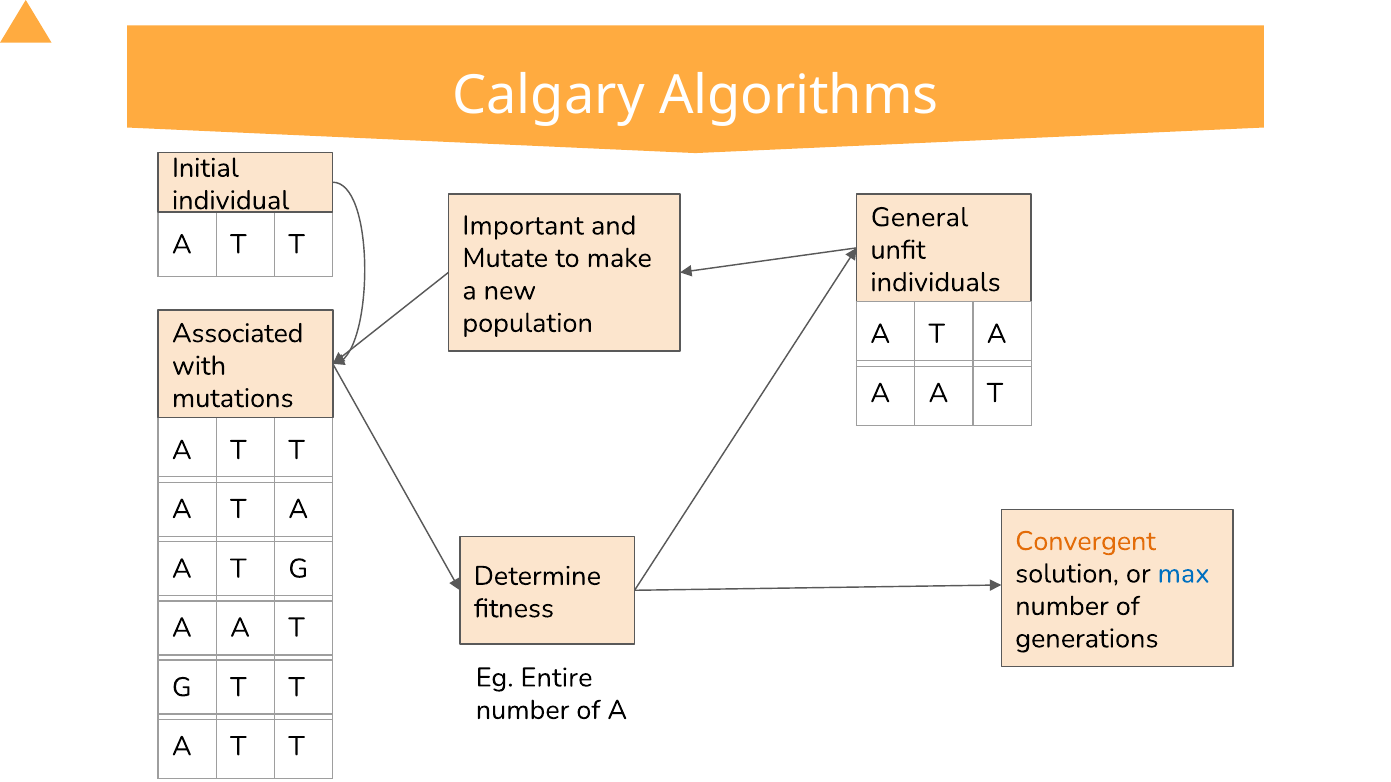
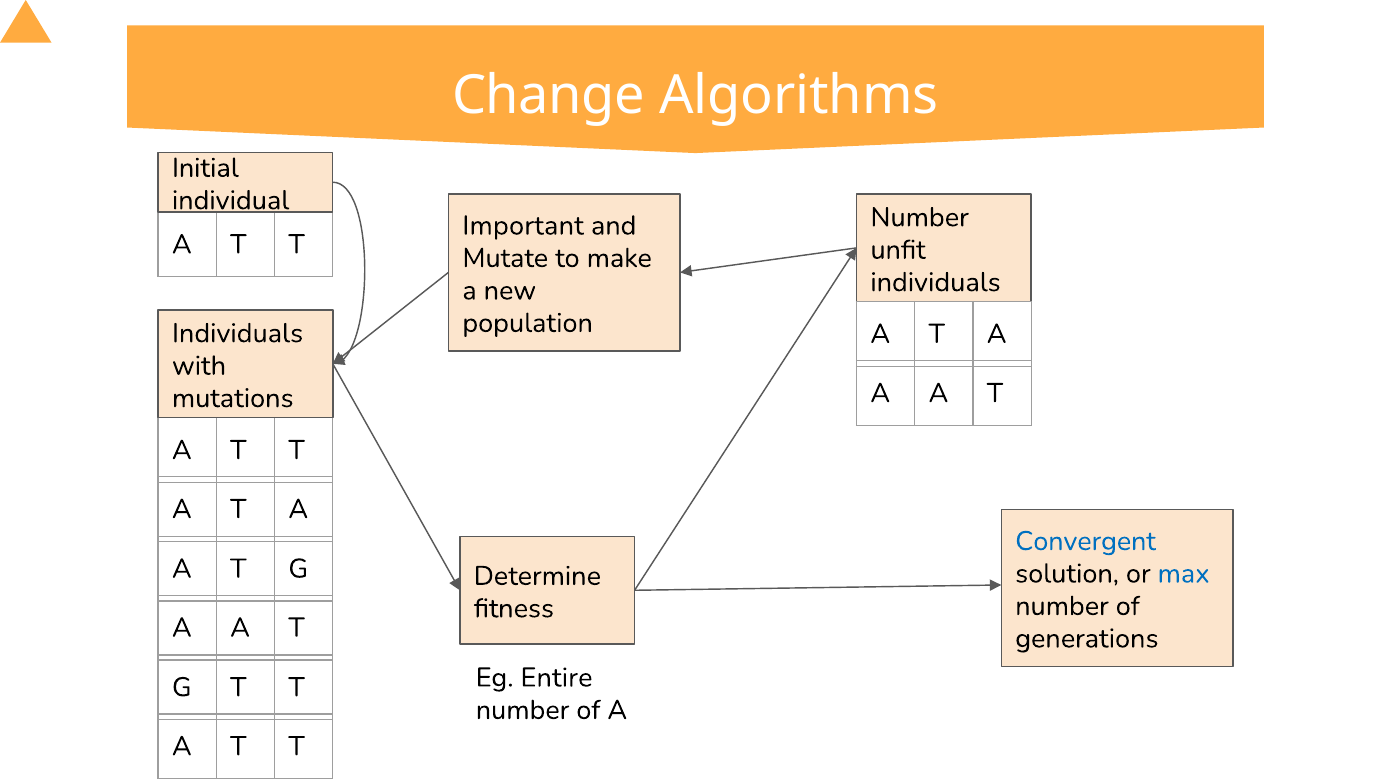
Calgary: Calgary -> Change
General at (920, 217): General -> Number
Associated at (238, 333): Associated -> Individuals
Convergent colour: orange -> blue
